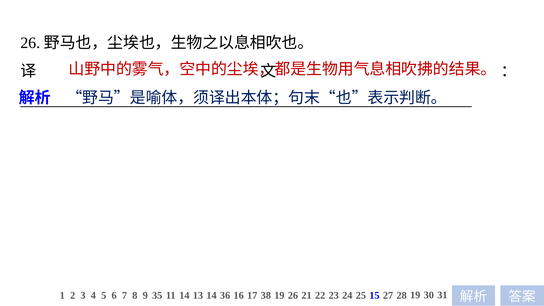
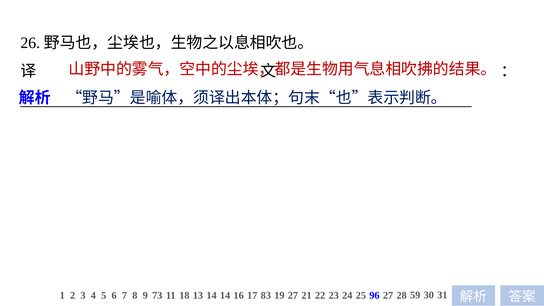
35: 35 -> 73
11 14: 14 -> 18
14 36: 36 -> 14
38: 38 -> 83
19 26: 26 -> 27
15: 15 -> 96
28 19: 19 -> 59
